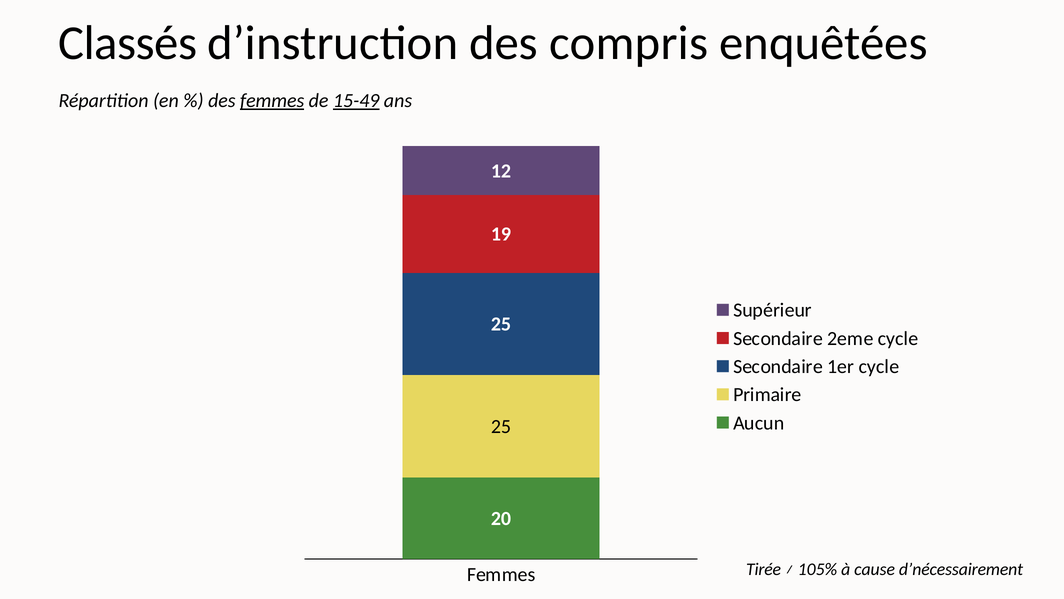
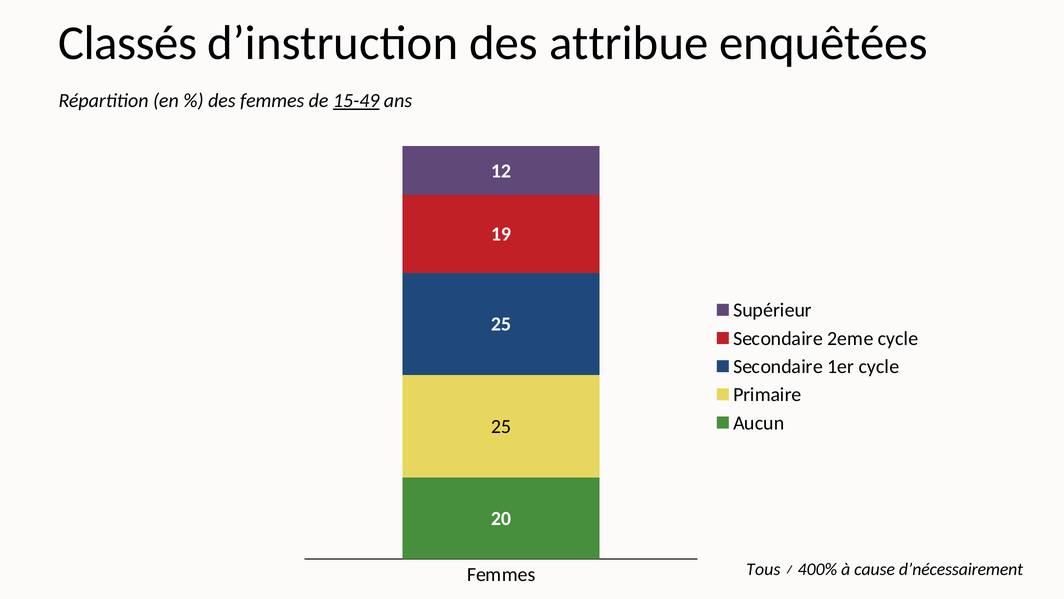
compris: compris -> attribue
femmes at (272, 100) underline: present -> none
Tirée: Tirée -> Tous
105%: 105% -> 400%
